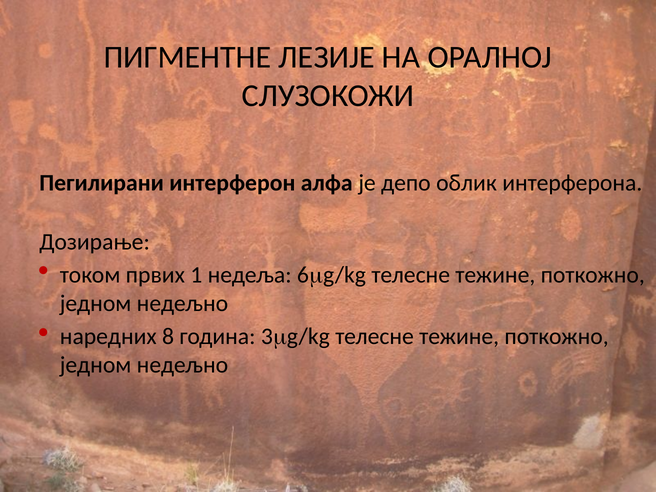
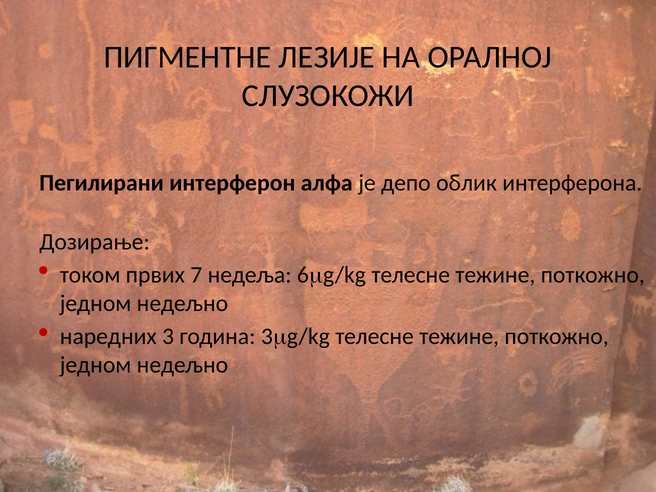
1: 1 -> 7
8: 8 -> 3
